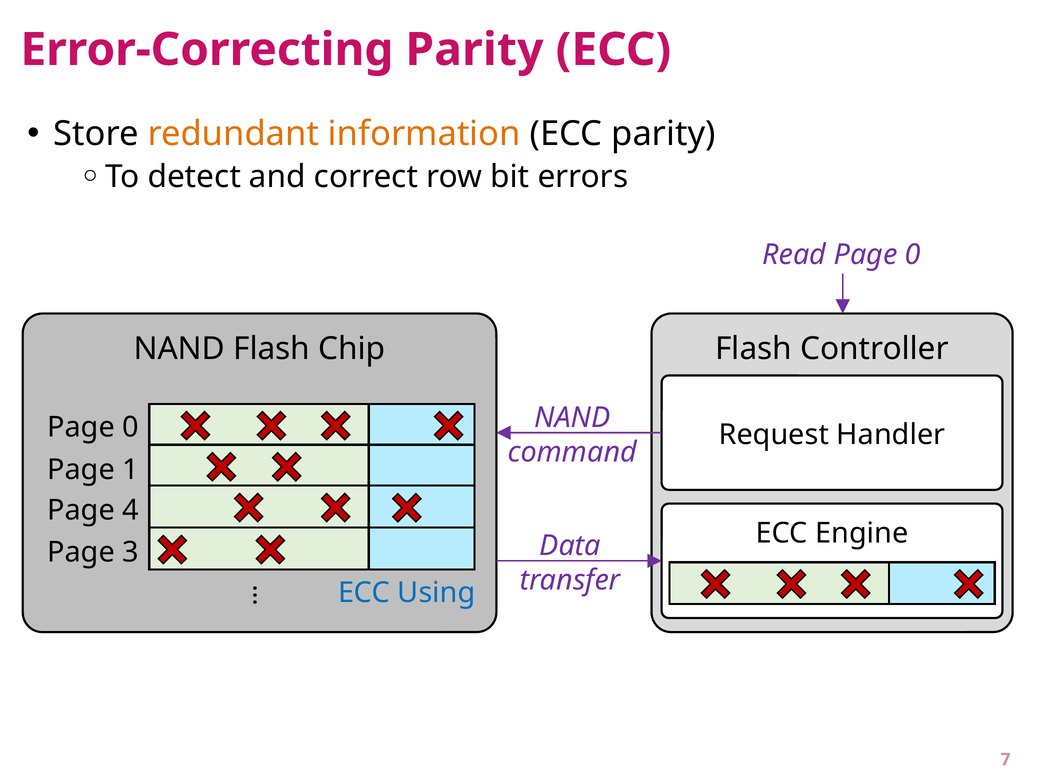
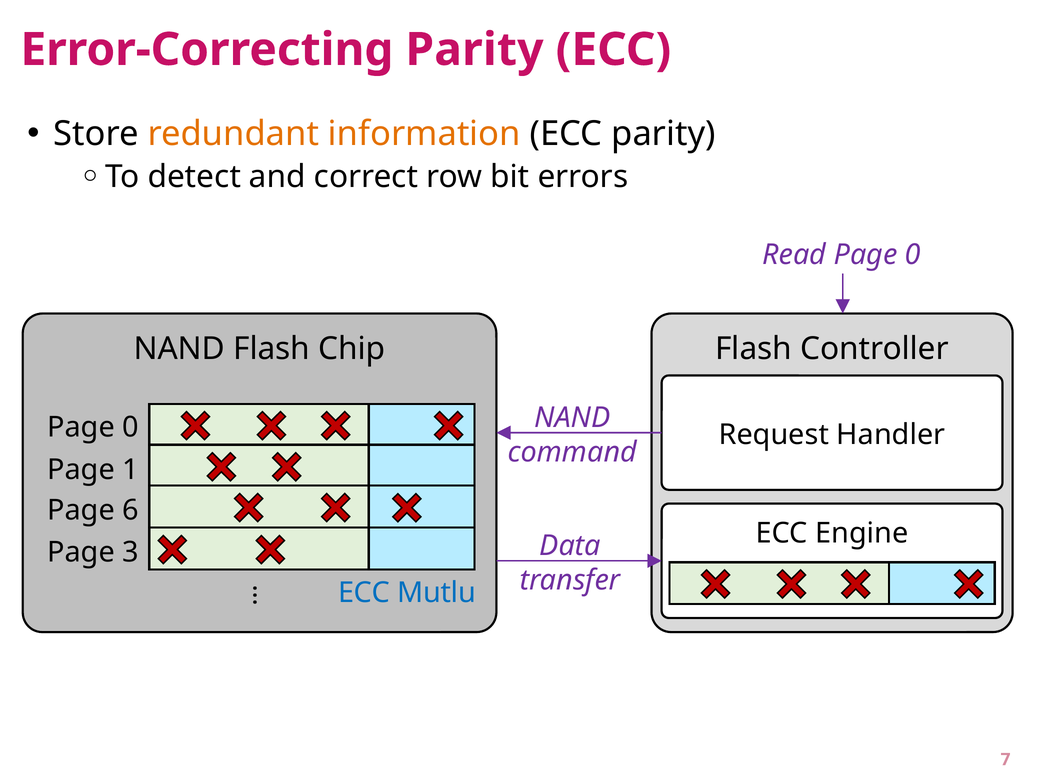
4: 4 -> 6
Using: Using -> Mutlu
